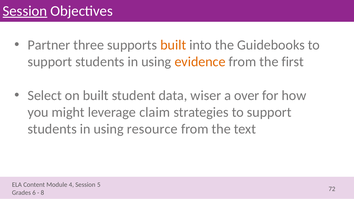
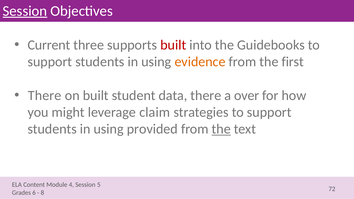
Partner: Partner -> Current
built at (173, 45) colour: orange -> red
Select at (45, 96): Select -> There
data wiser: wiser -> there
resource: resource -> provided
the at (221, 129) underline: none -> present
